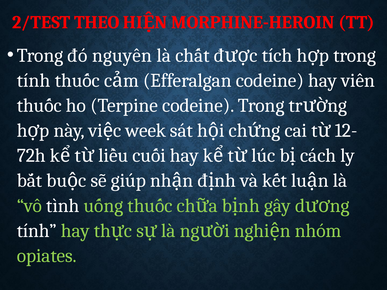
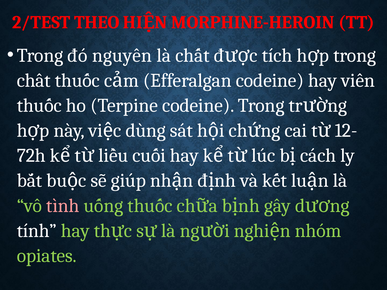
tính at (34, 81): tính -> chất
week: week -> dùng
tình colour: white -> pink
